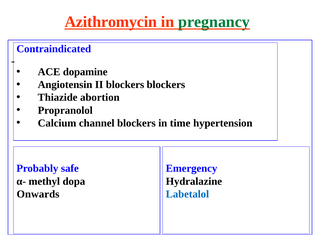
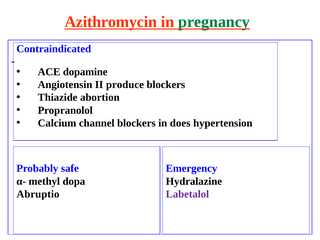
II blockers: blockers -> produce
time: time -> does
Onwards: Onwards -> Abruptio
Labetalol colour: blue -> purple
